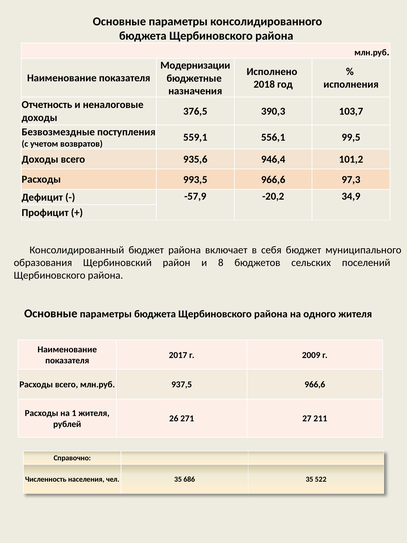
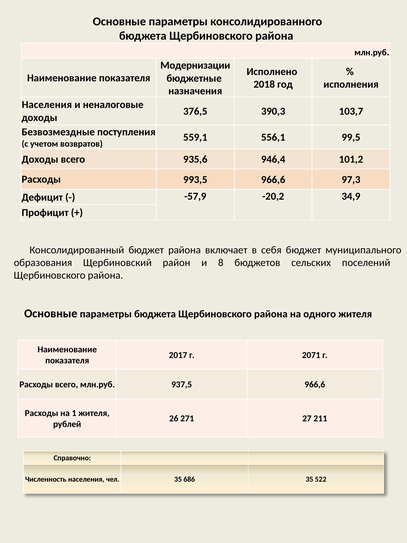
Отчетность at (47, 105): Отчетность -> Населения
2009: 2009 -> 2071
